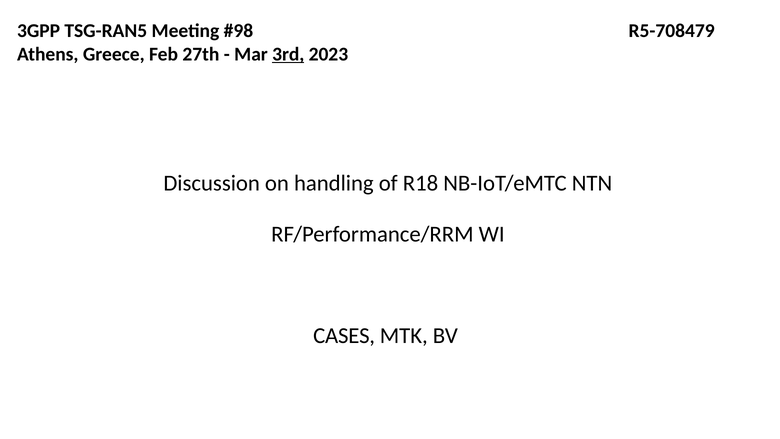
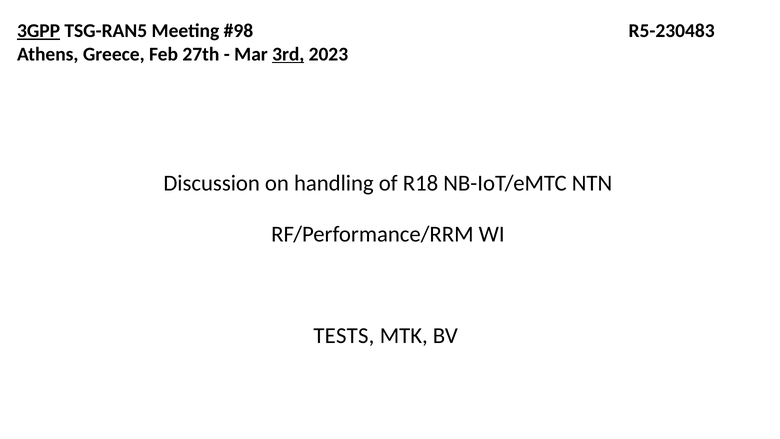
3GPP underline: none -> present
R5-708479: R5-708479 -> R5-230483
CASES: CASES -> TESTS
